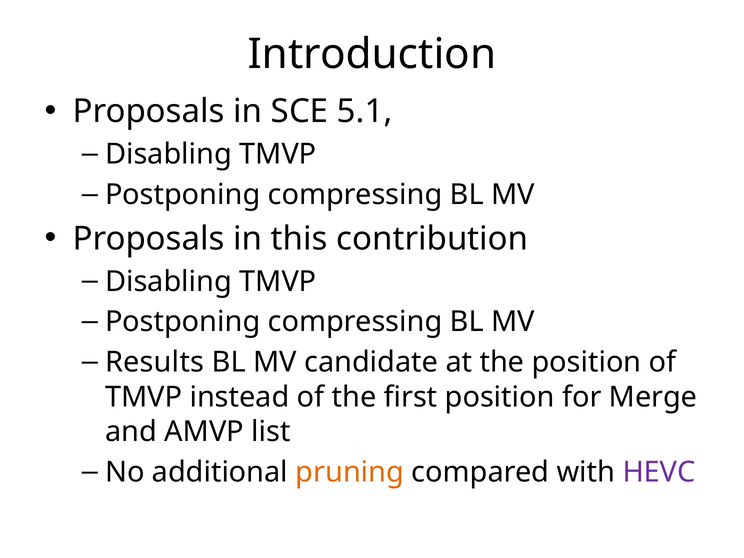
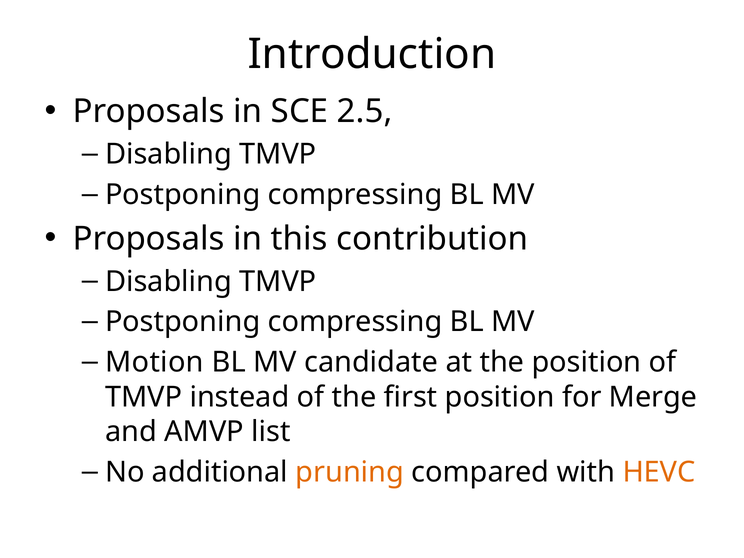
5.1: 5.1 -> 2.5
Results: Results -> Motion
HEVC colour: purple -> orange
